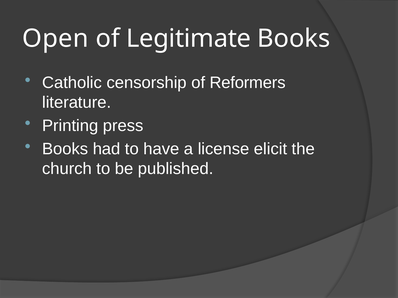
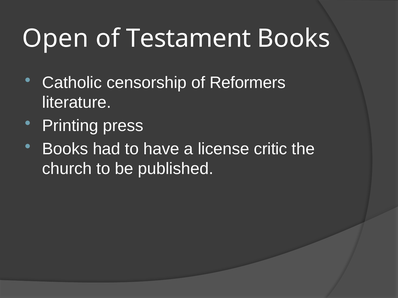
Legitimate: Legitimate -> Testament
elicit: elicit -> critic
